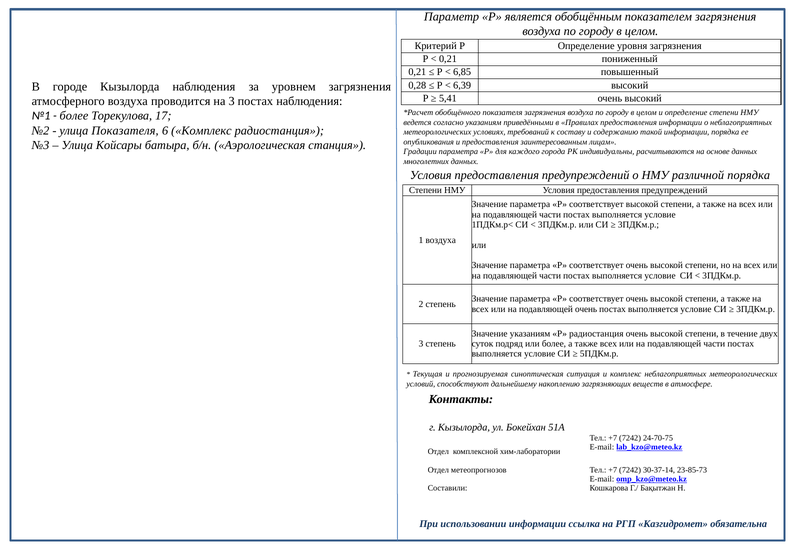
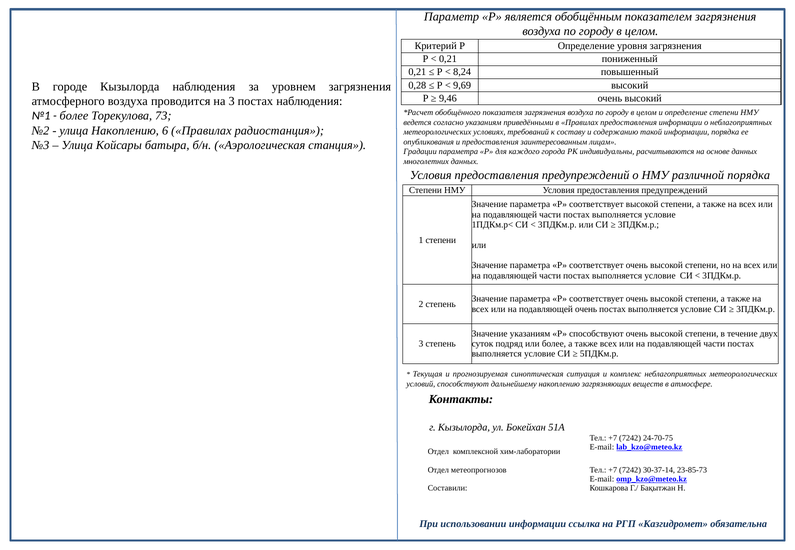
6,85: 6,85 -> 8,24
6,39: 6,39 -> 9,69
5,41: 5,41 -> 9,46
17: 17 -> 73
улица Показателя: Показателя -> Накоплению
6 Комплекс: Комплекс -> Правилах
1 воздуха: воздуха -> степени
Р радиостанция: радиостанция -> способствуют
